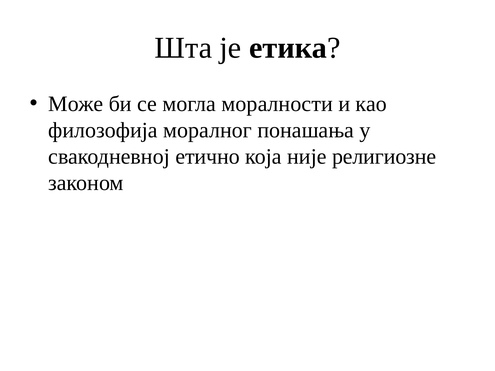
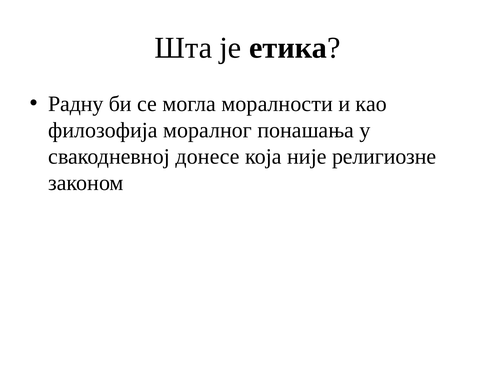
Може: Може -> Радну
етично: етично -> донесе
